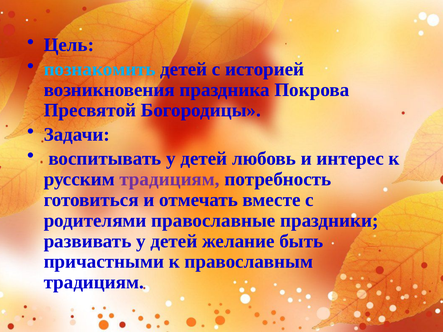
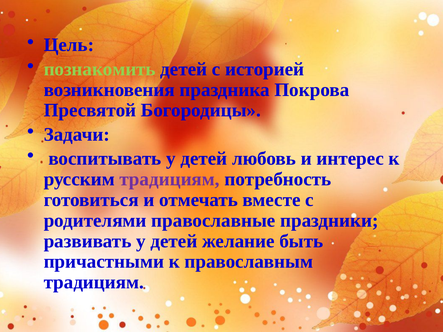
познакомить colour: light blue -> light green
